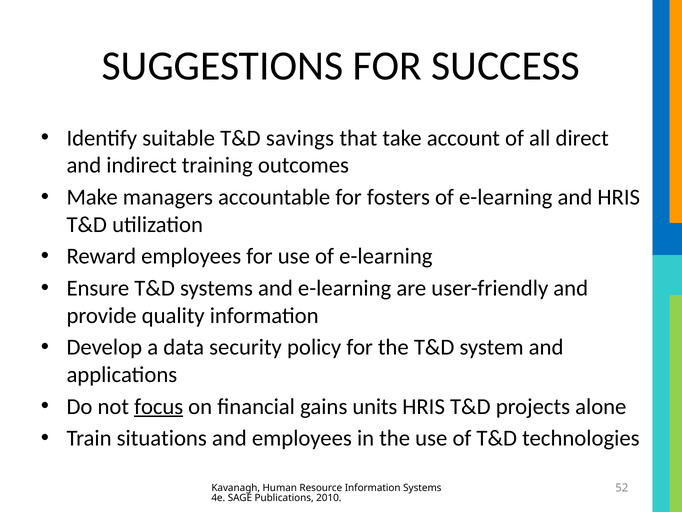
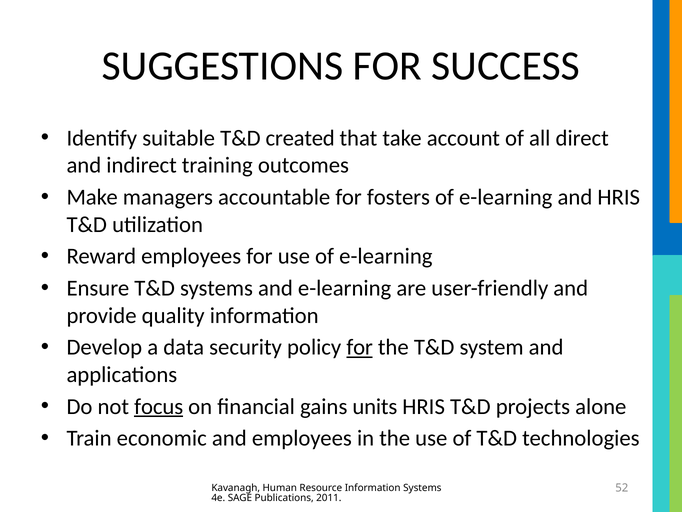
savings: savings -> created
for at (360, 347) underline: none -> present
situations: situations -> economic
2010: 2010 -> 2011
